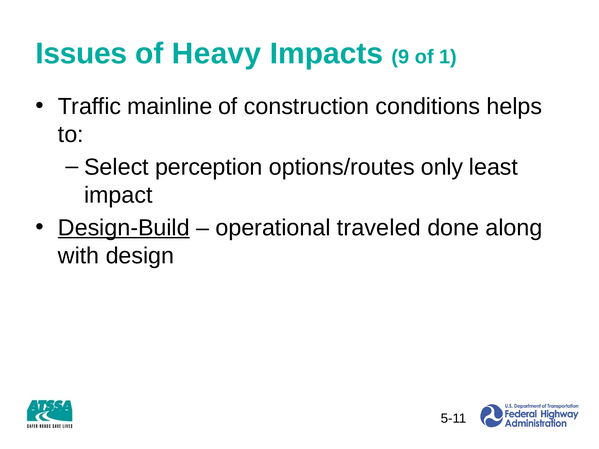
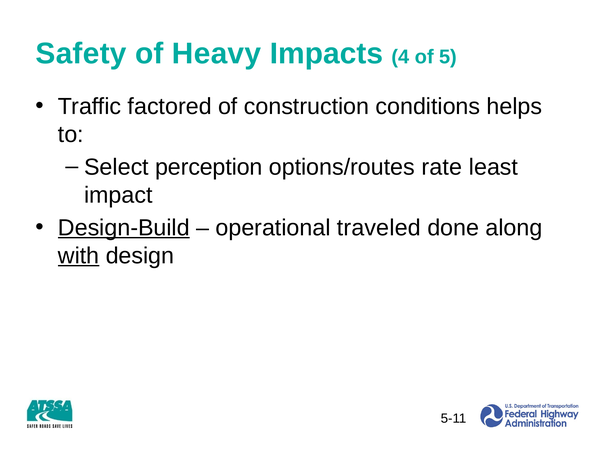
Issues at (81, 54): Issues -> Safety
9: 9 -> 4
1: 1 -> 5
mainline: mainline -> factored
only: only -> rate
with underline: none -> present
